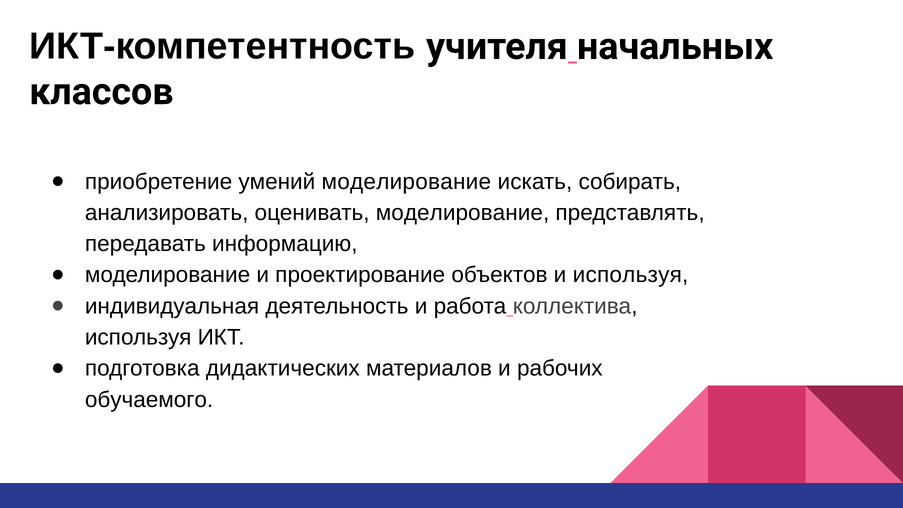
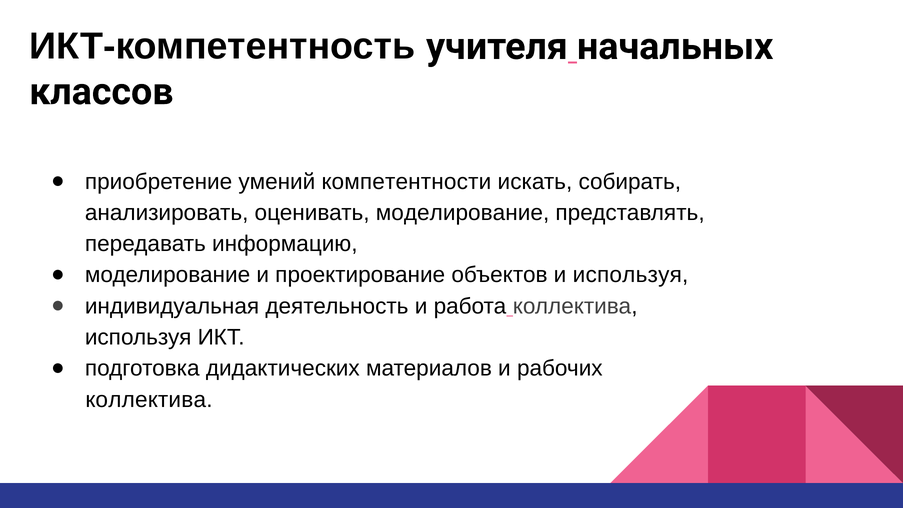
умений моделирование: моделирование -> компетентности
обучаемого at (149, 400): обучаемого -> коллектива
